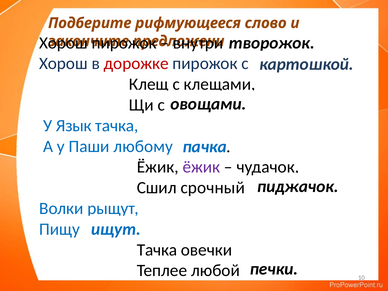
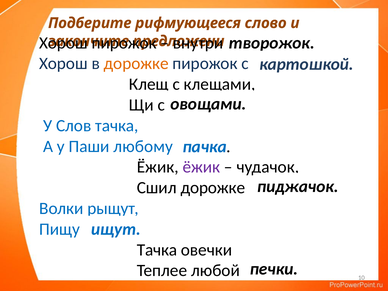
дорожке at (136, 64) colour: red -> orange
Язык: Язык -> Слов
Сшил срочный: срочный -> дорожке
